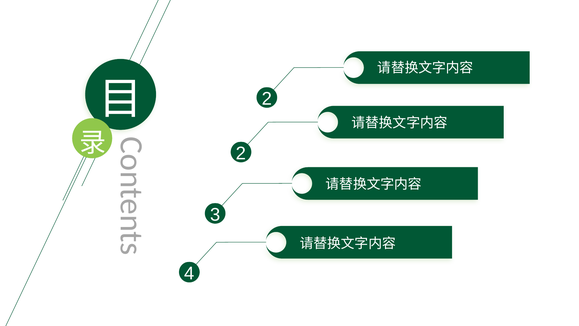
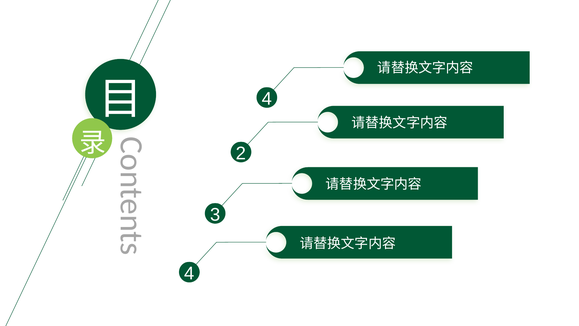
2 at (267, 99): 2 -> 4
